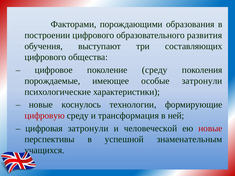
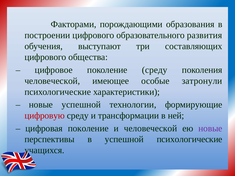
порождаемые at (52, 81): порождаемые -> человеческой
новые коснулось: коснулось -> успешной
трансформация: трансформация -> трансформации
цифровая затронули: затронули -> поколение
новые at (210, 129) colour: red -> purple
успешной знаменательным: знаменательным -> психологические
